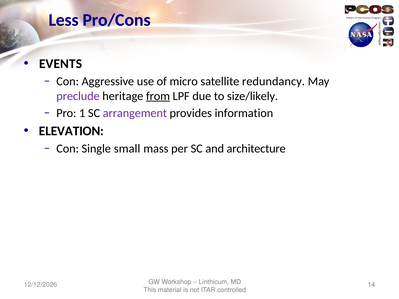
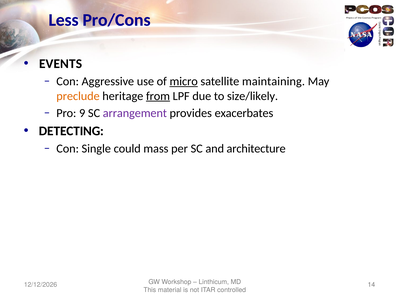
micro underline: none -> present
redundancy: redundancy -> maintaining
preclude colour: purple -> orange
1: 1 -> 9
information: information -> exacerbates
ELEVATION: ELEVATION -> DETECTING
small: small -> could
